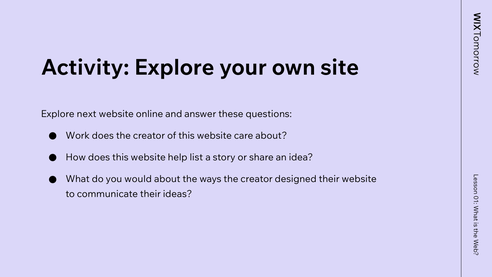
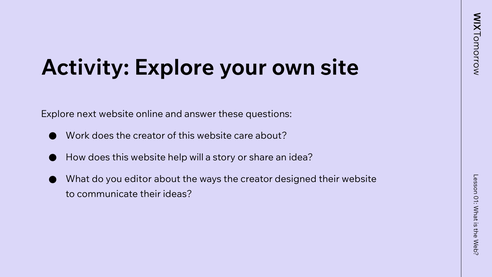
list: list -> will
would: would -> editor
